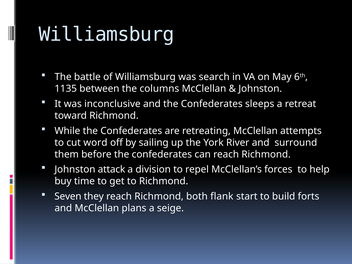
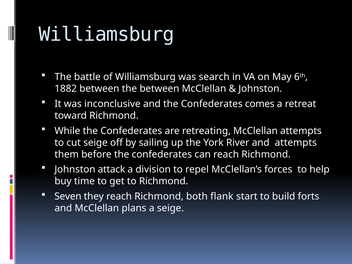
1135: 1135 -> 1882
the columns: columns -> between
sleeps: sleeps -> comes
cut word: word -> seige
and surround: surround -> attempts
